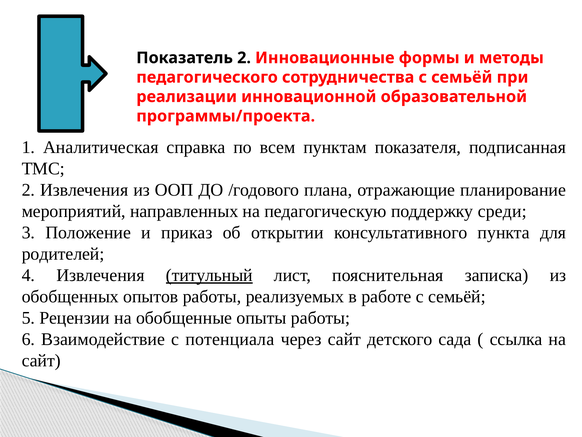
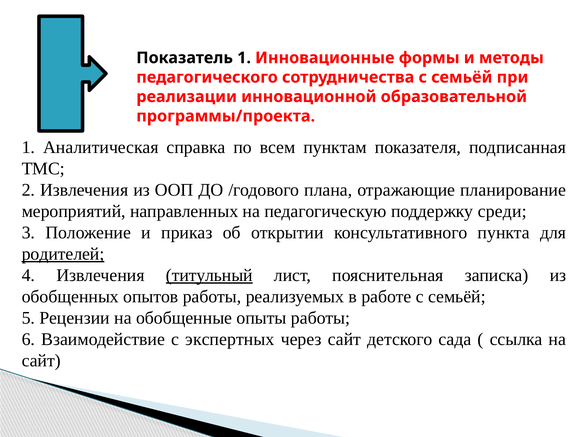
Показатель 2: 2 -> 1
родителей underline: none -> present
потенциала: потенциала -> экспертных
